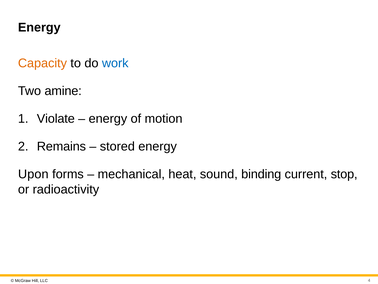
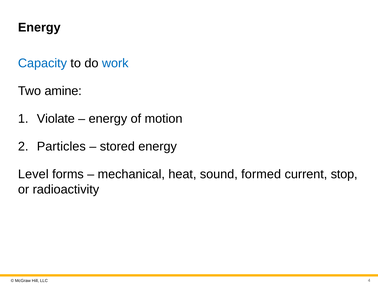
Capacity colour: orange -> blue
Remains: Remains -> Particles
Upon: Upon -> Level
binding: binding -> formed
